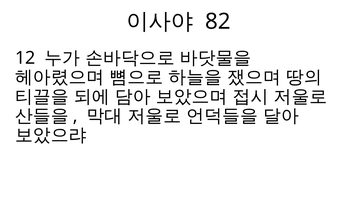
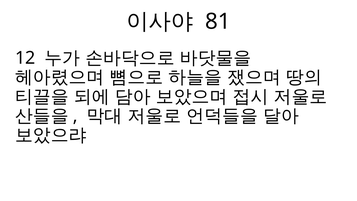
82: 82 -> 81
